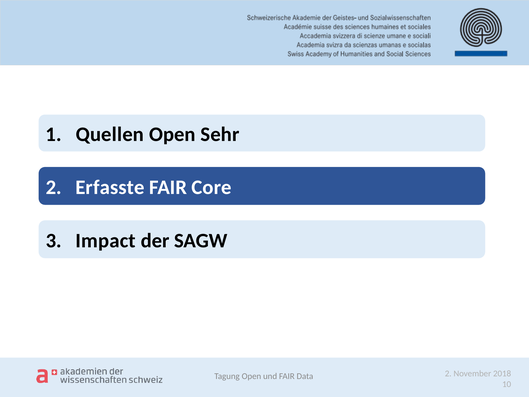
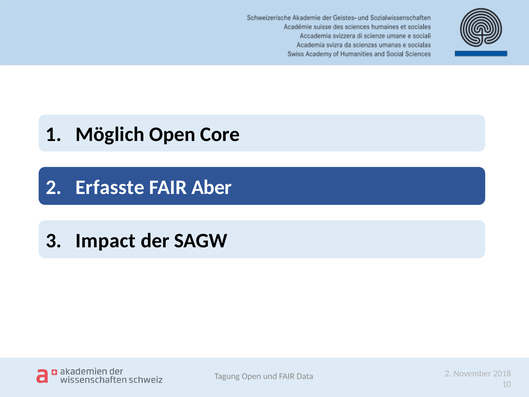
Quellen: Quellen -> Möglich
Sehr: Sehr -> Core
Core: Core -> Aber
